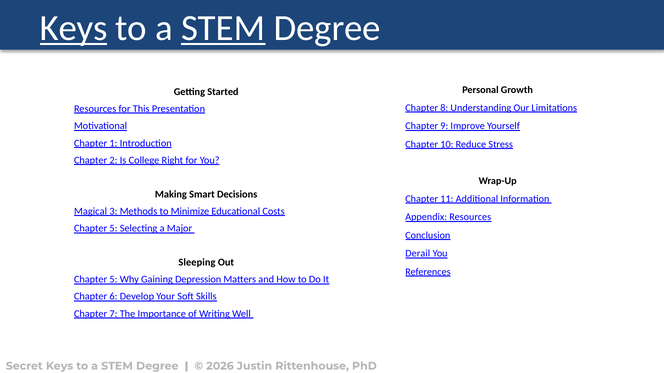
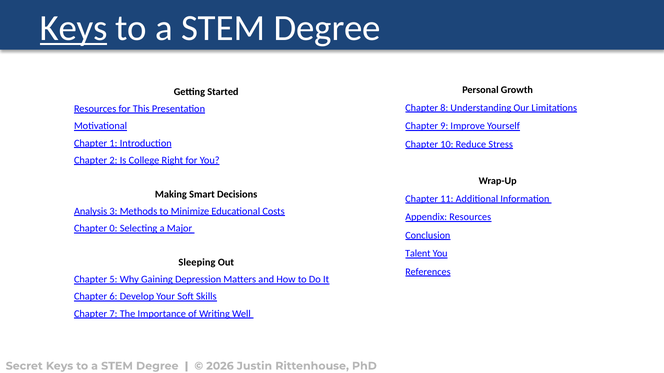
STEM at (223, 28) underline: present -> none
Magical: Magical -> Analysis
5 at (113, 229): 5 -> 0
Derail: Derail -> Talent
